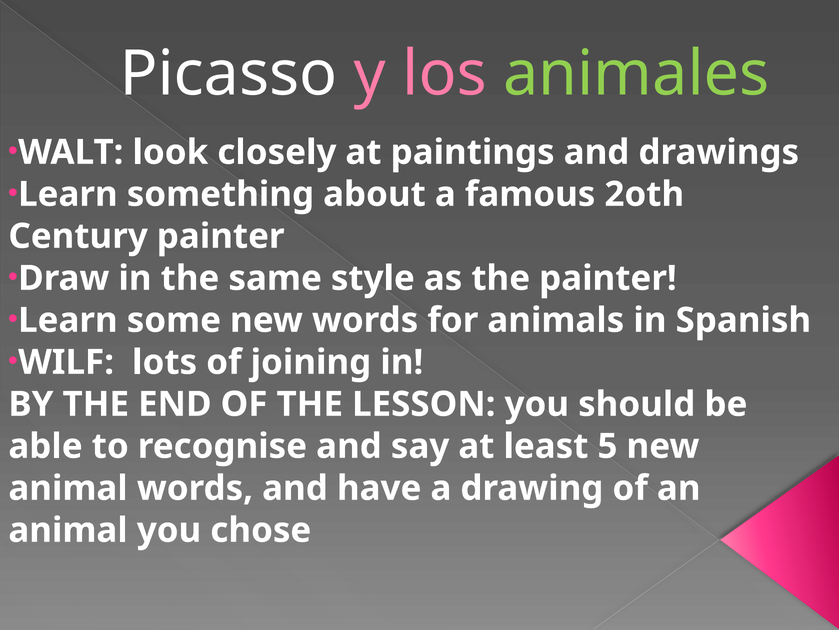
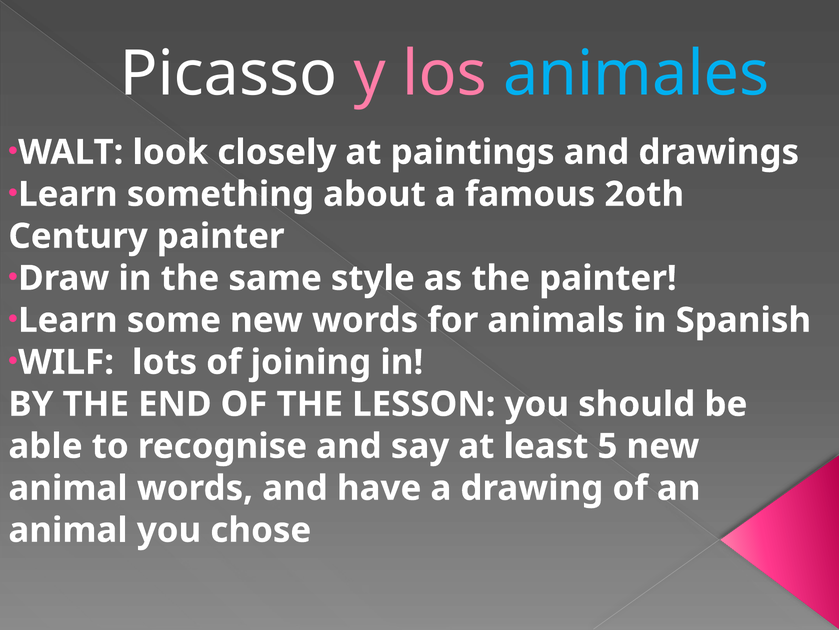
animales colour: light green -> light blue
